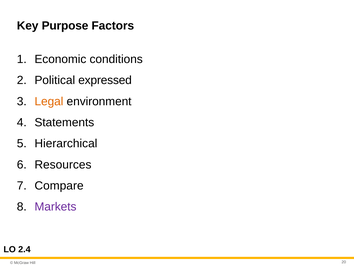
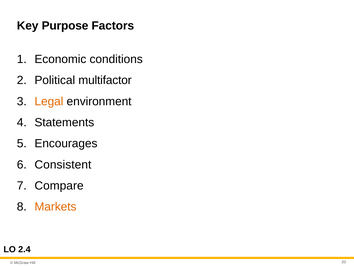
expressed: expressed -> multifactor
Hierarchical: Hierarchical -> Encourages
Resources: Resources -> Consistent
Markets colour: purple -> orange
